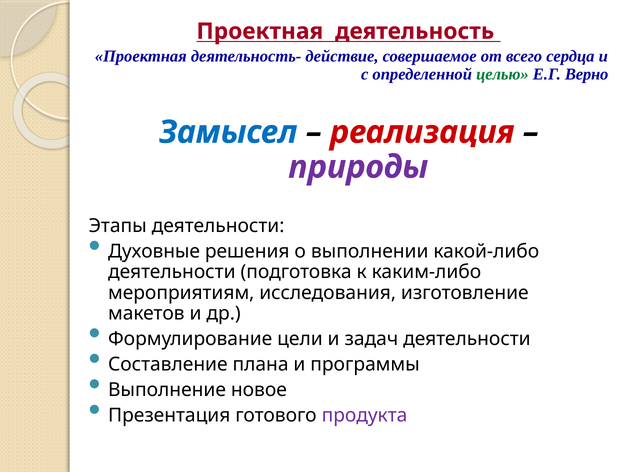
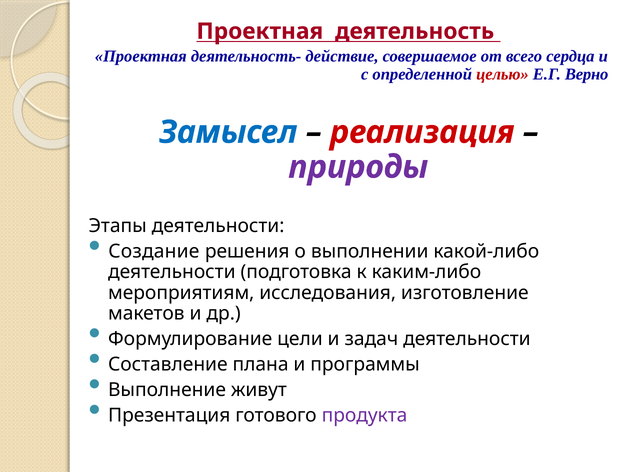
целью colour: green -> red
Духовные: Духовные -> Создание
новое: новое -> живут
